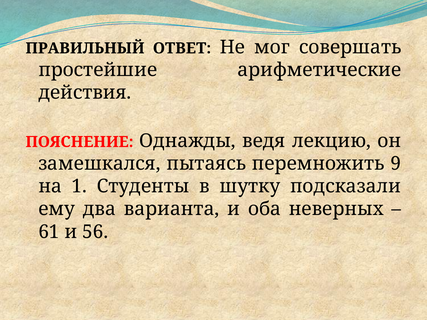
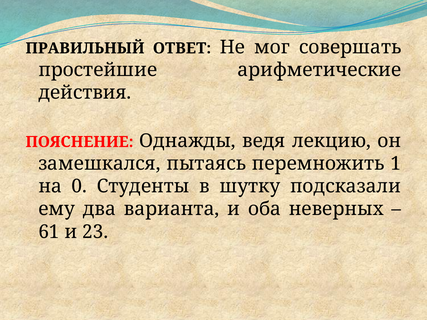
9: 9 -> 1
1: 1 -> 0
56: 56 -> 23
